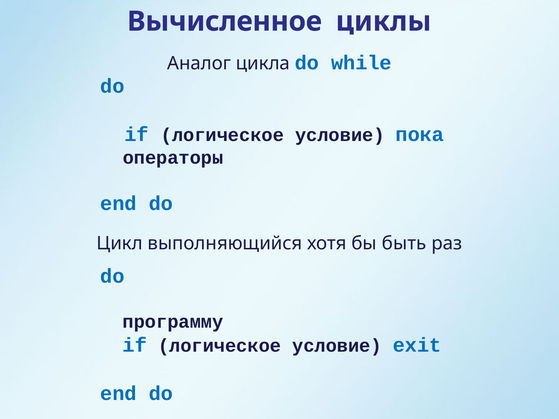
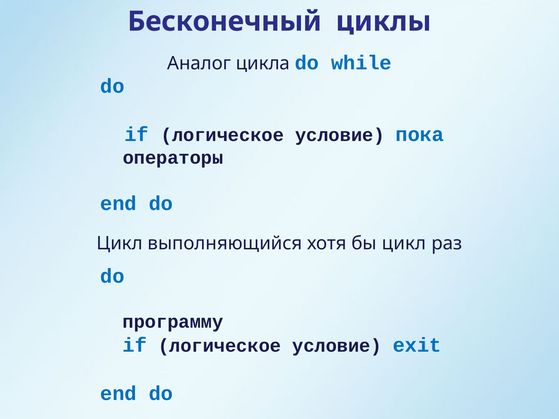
Вычисленное: Вычисленное -> Бесконечный
бы быть: быть -> цикл
